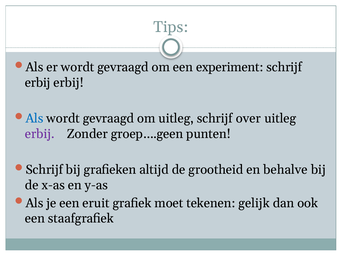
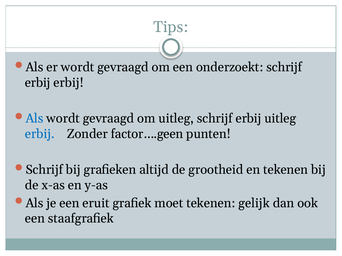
experiment: experiment -> onderzoekt
uitleg schrijf over: over -> erbij
erbij at (40, 134) colour: purple -> blue
groep….geen: groep….geen -> factor….geen
en behalve: behalve -> tekenen
